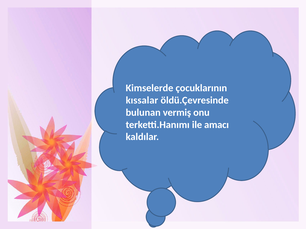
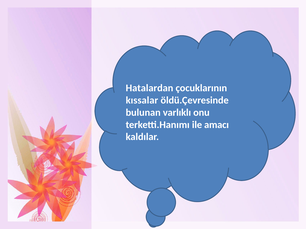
Kimselerde: Kimselerde -> Hatalardan
vermiş: vermiş -> varlıklı
